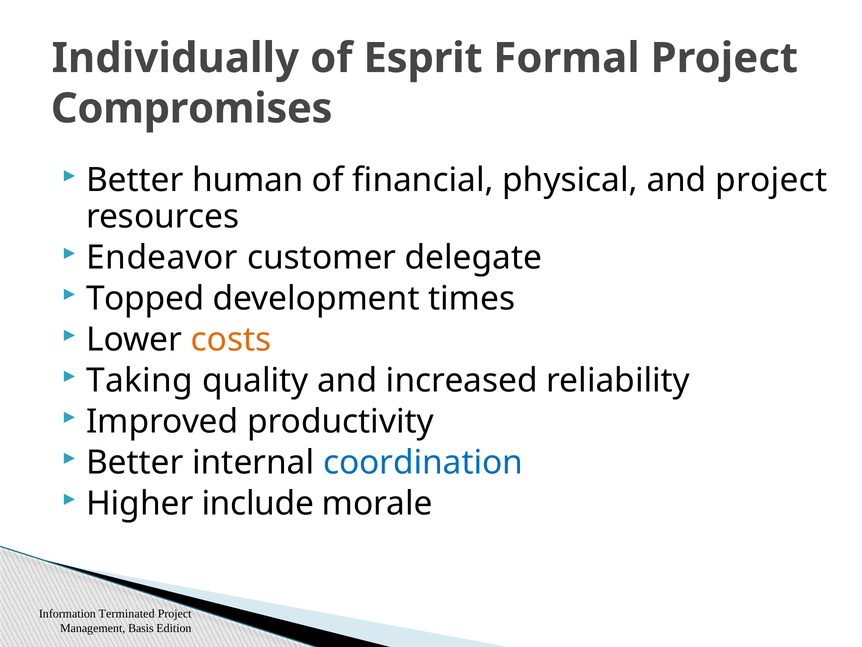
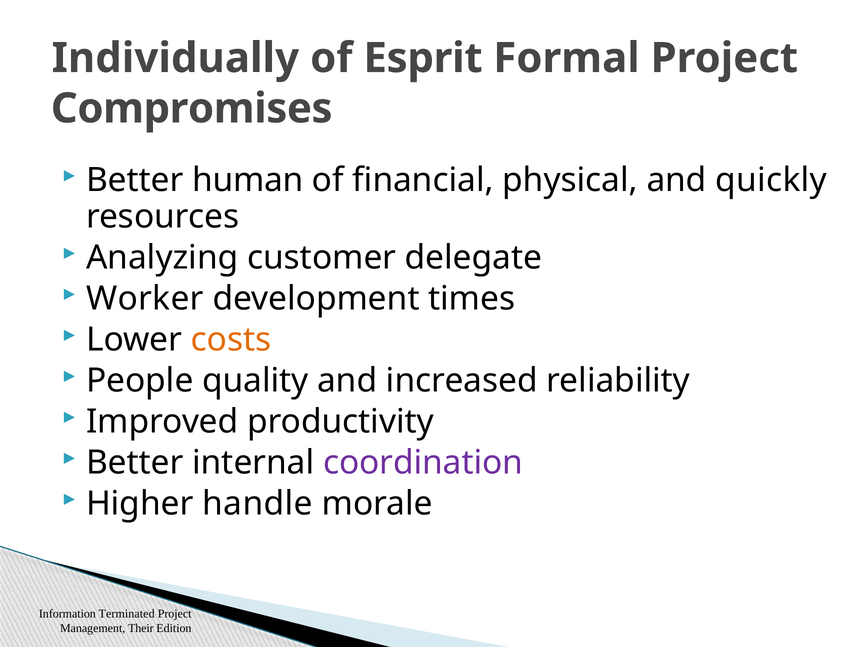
and project: project -> quickly
Endeavor: Endeavor -> Analyzing
Topped: Topped -> Worker
Taking: Taking -> People
coordination colour: blue -> purple
include: include -> handle
Basis: Basis -> Their
